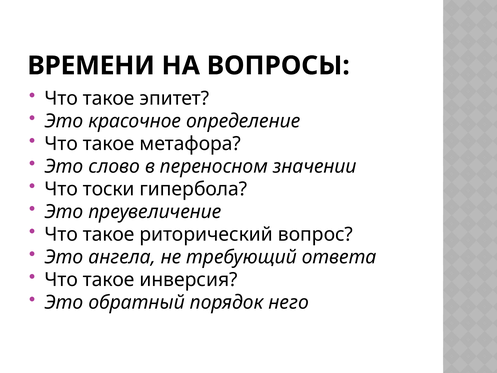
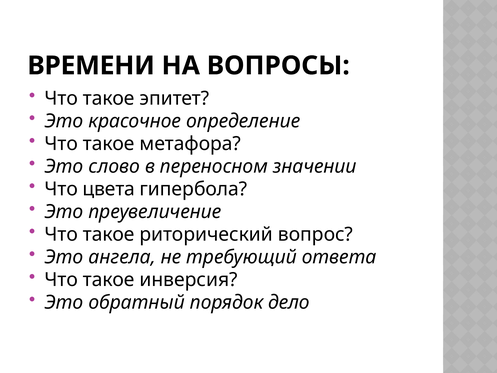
тоски: тоски -> цвета
него: него -> дело
